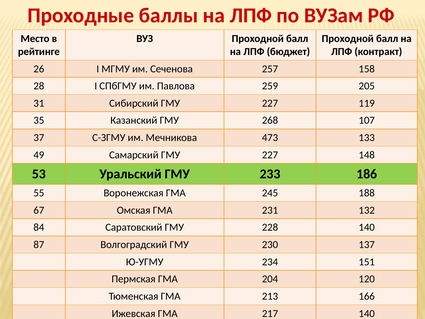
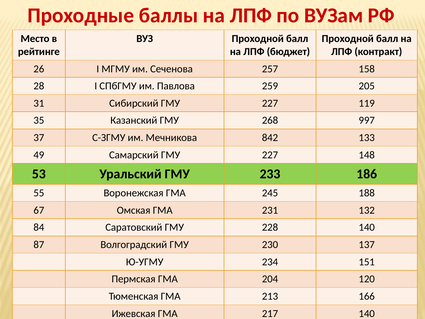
107: 107 -> 997
473: 473 -> 842
